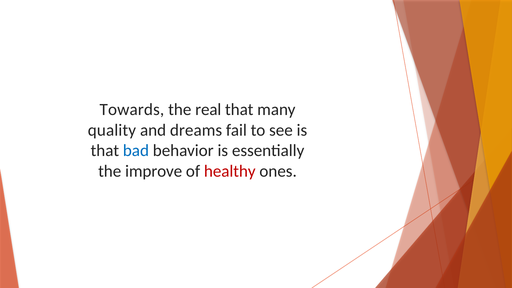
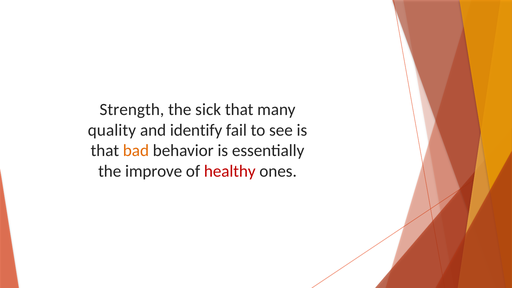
Towards: Towards -> Strength
real: real -> sick
dreams: dreams -> identify
bad colour: blue -> orange
